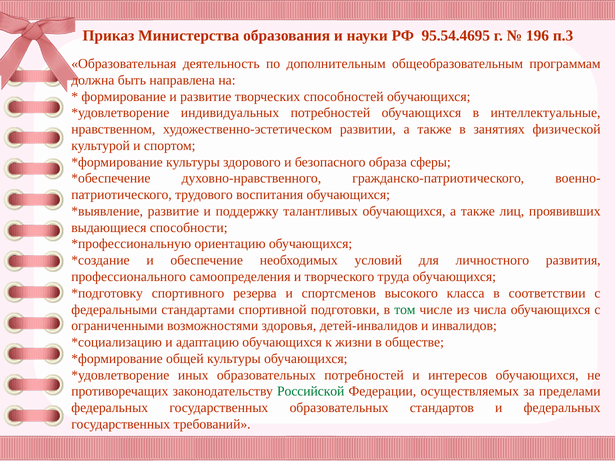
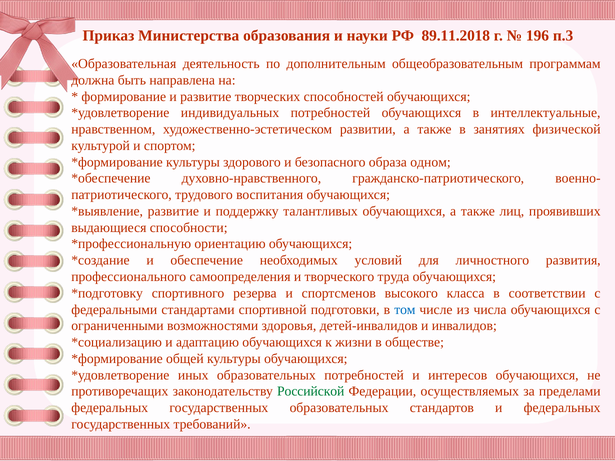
95.54.4695: 95.54.4695 -> 89.11.2018
сферы: сферы -> одном
том colour: green -> blue
